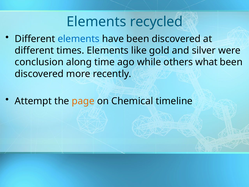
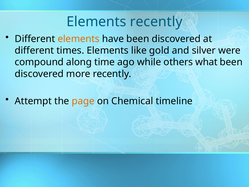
Elements recycled: recycled -> recently
elements at (79, 39) colour: blue -> orange
conclusion: conclusion -> compound
